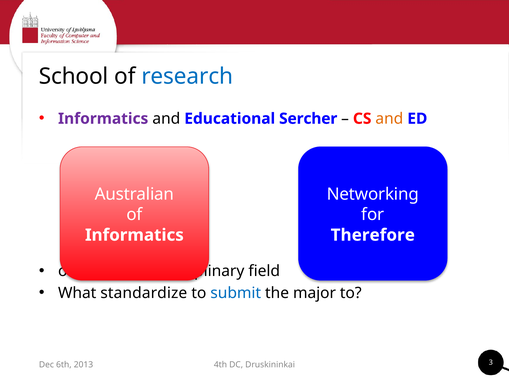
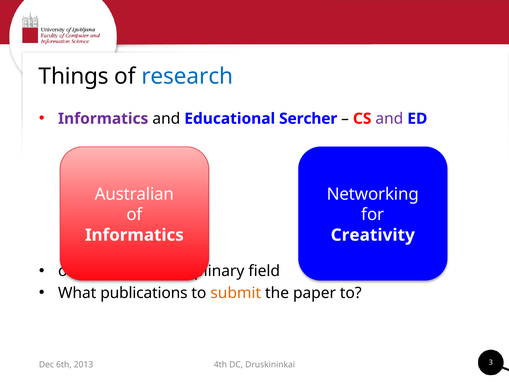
School: School -> Things
and at (389, 119) colour: orange -> purple
Therefore: Therefore -> Creativity
standardize: standardize -> publications
submit colour: blue -> orange
major: major -> paper
